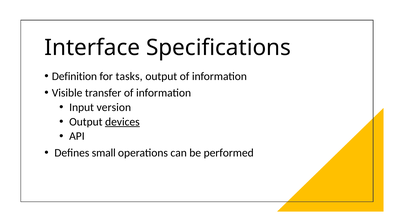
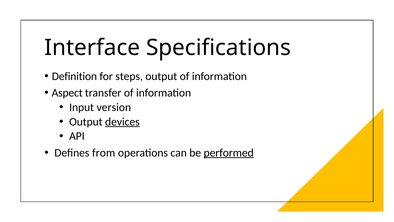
tasks: tasks -> steps
Visible: Visible -> Aspect
small: small -> from
performed underline: none -> present
